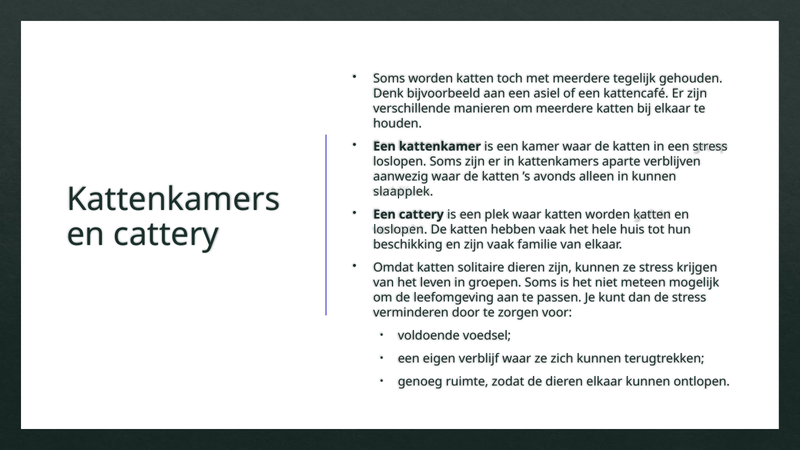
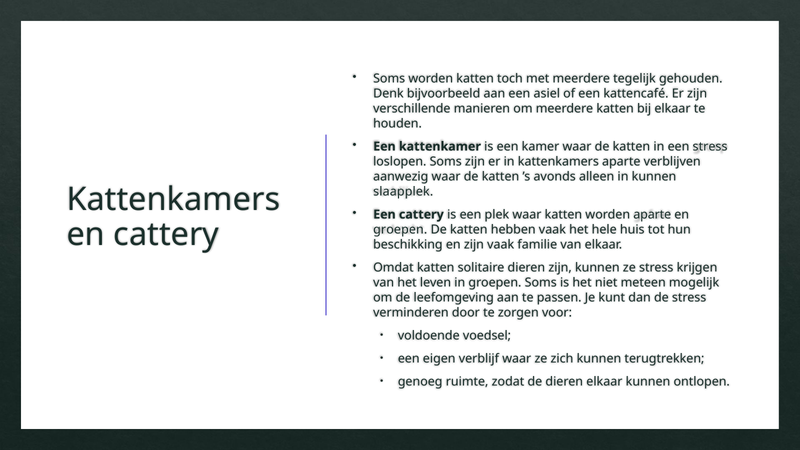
katten worden katten: katten -> aparte
loslopen at (400, 229): loslopen -> groepen
